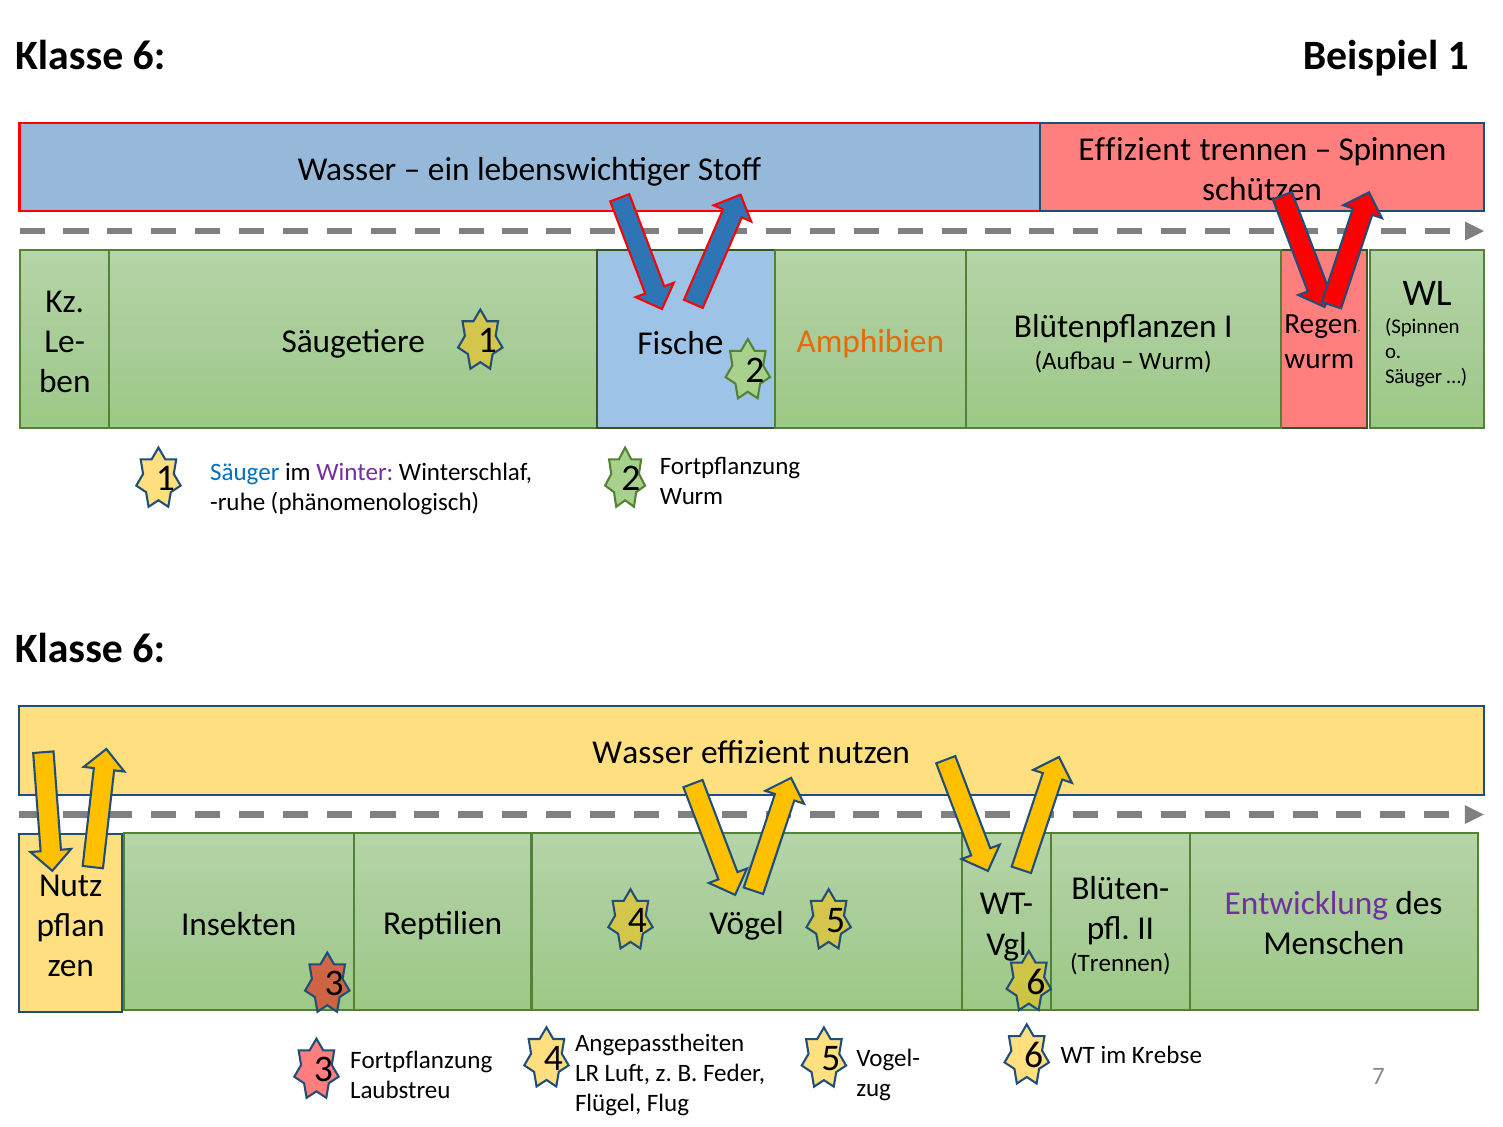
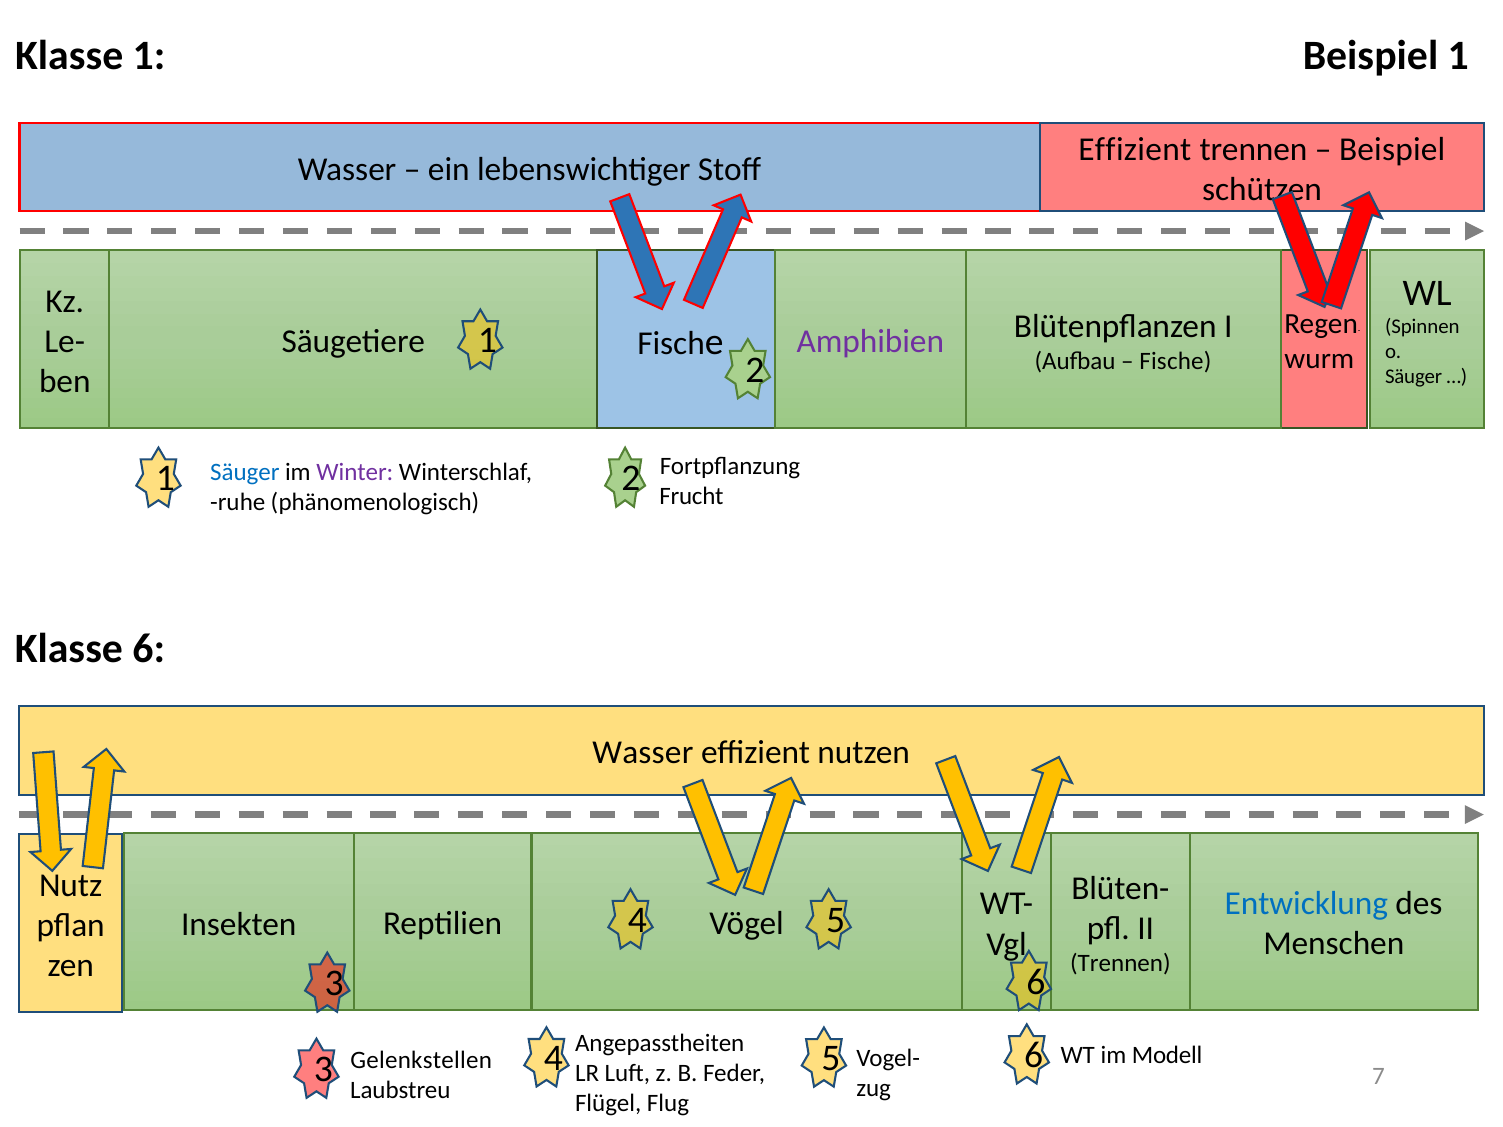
6 at (149, 55): 6 -> 1
Spinnen at (1392, 149): Spinnen -> Beispiel
Amphibien colour: orange -> purple
Wurm at (1175, 361): Wurm -> Fische
Wurm at (691, 497): Wurm -> Frucht
Entwicklung colour: purple -> blue
Krebse: Krebse -> Modell
3 Fortpflanzung: Fortpflanzung -> Gelenkstellen
